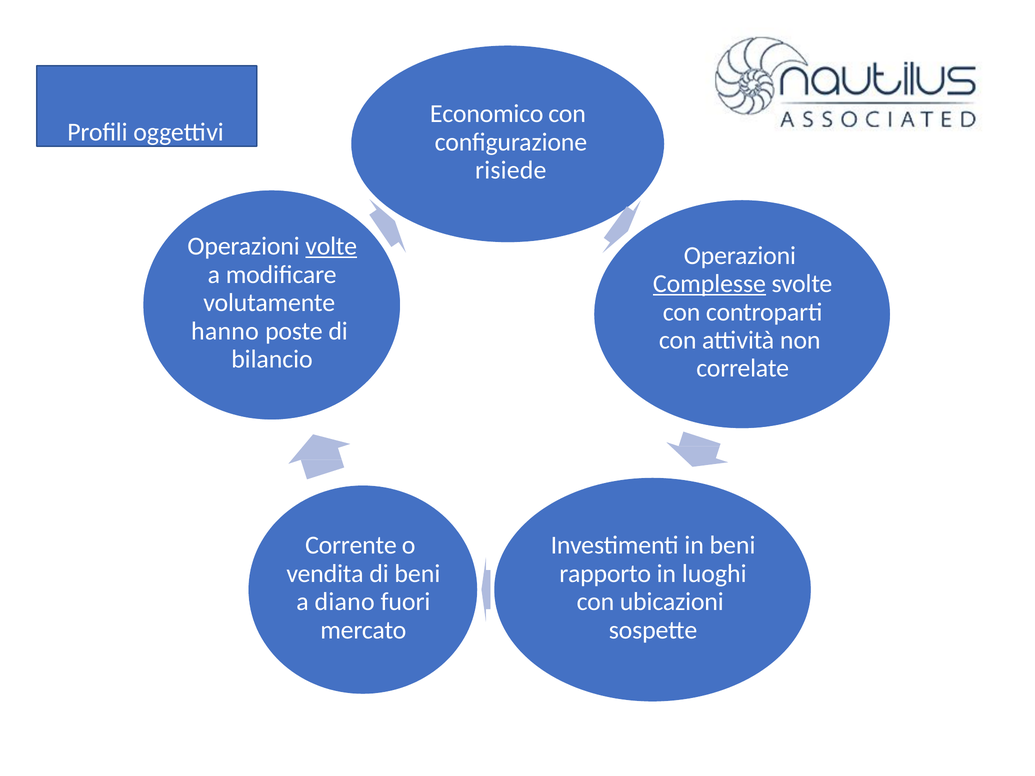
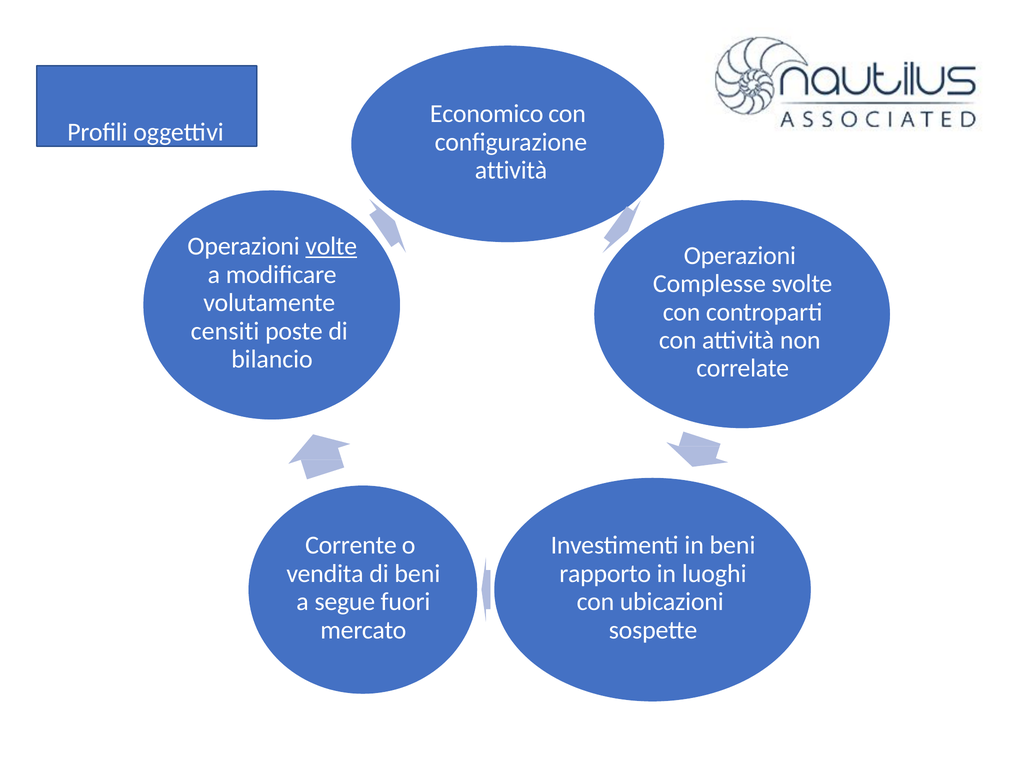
risiede at (511, 170): risiede -> attività
Complesse underline: present -> none
hanno: hanno -> censiti
diano: diano -> segue
